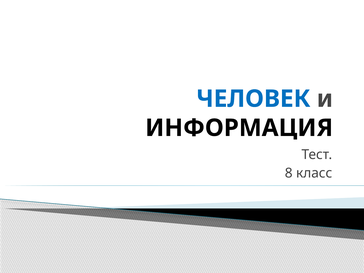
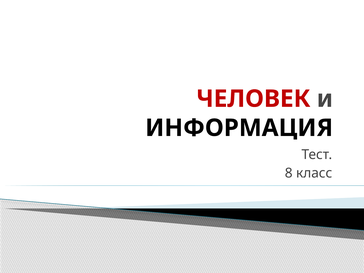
ЧЕЛОВЕК colour: blue -> red
